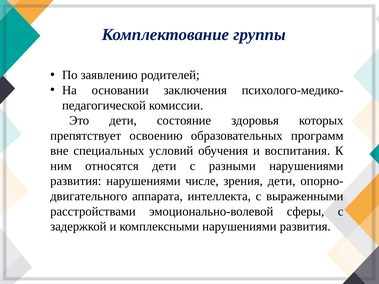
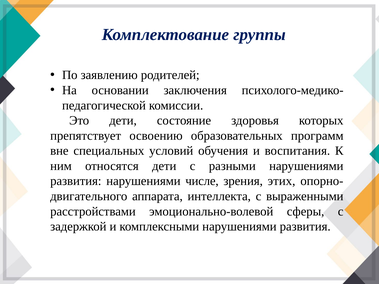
зрения дети: дети -> этих
